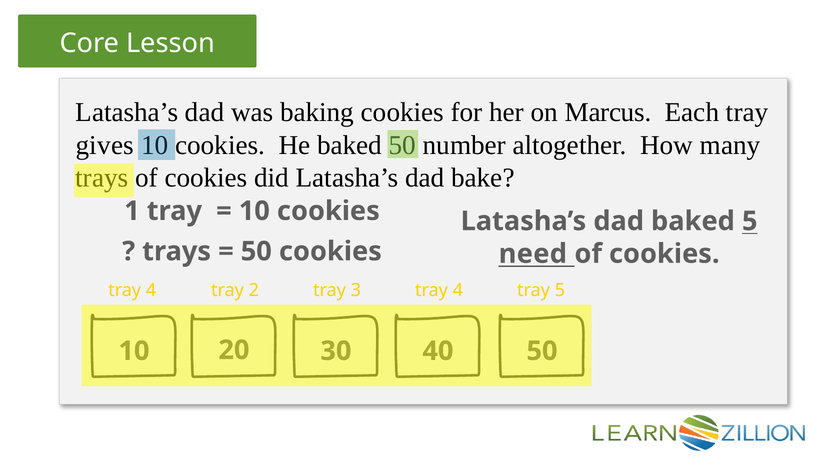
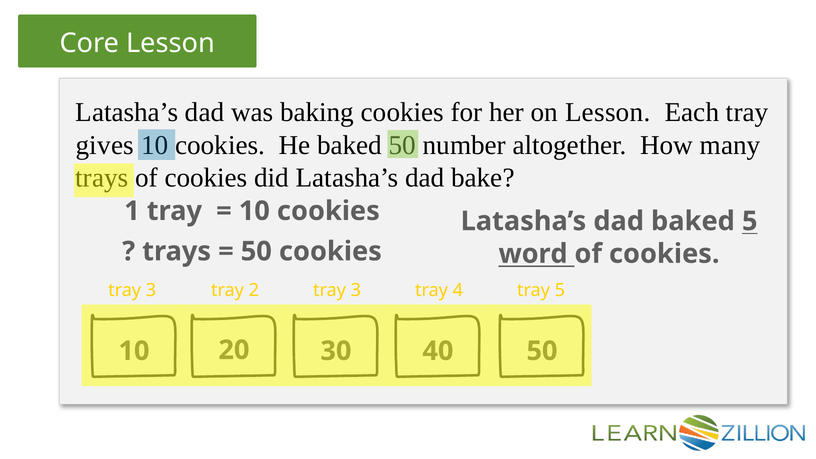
on Marcus: Marcus -> Lesson
need: need -> word
4 at (151, 290): 4 -> 3
